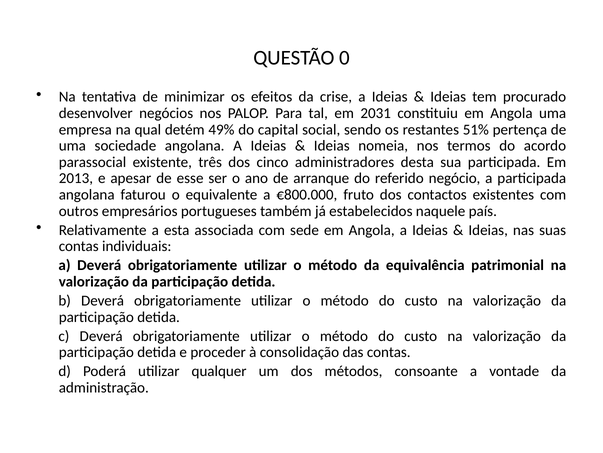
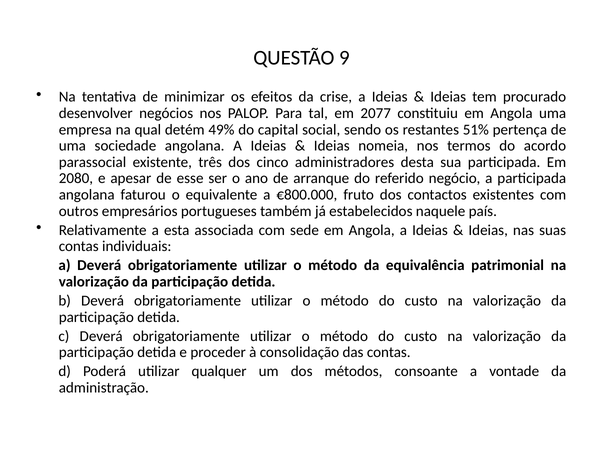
0: 0 -> 9
2031: 2031 -> 2077
2013: 2013 -> 2080
